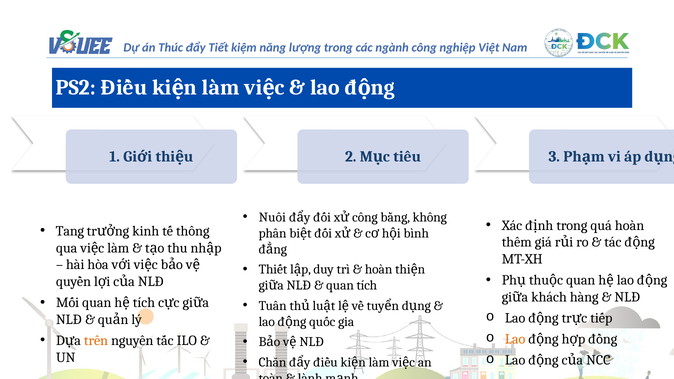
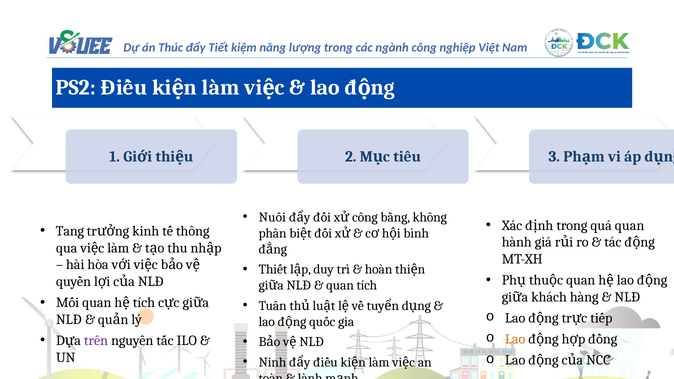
quá hoàn: hoàn -> quan
thêm: thêm -> hành
trên colour: orange -> purple
Chăn: Chăn -> Ninh
